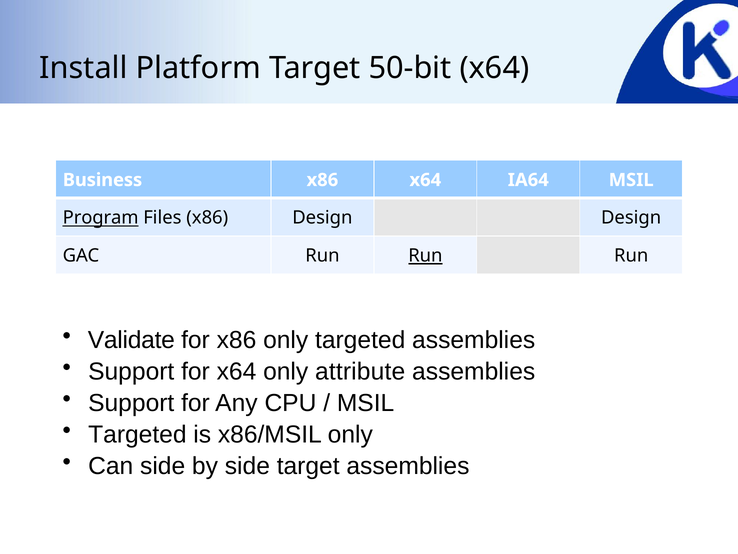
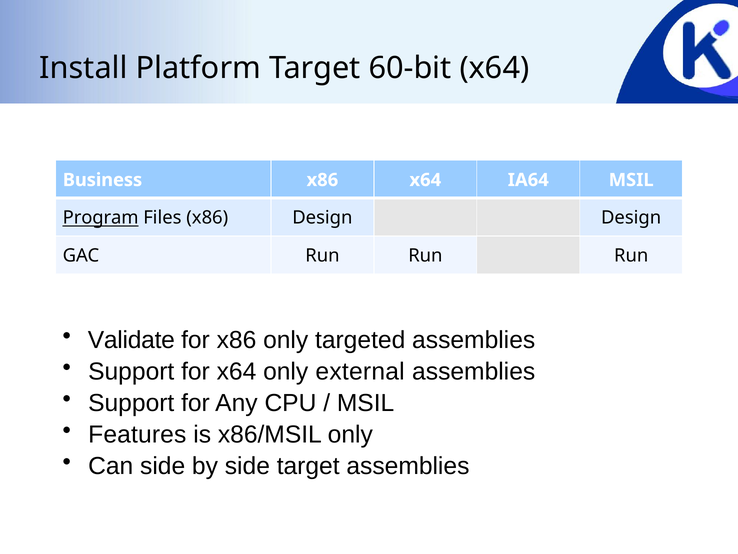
50-bit: 50-bit -> 60-bit
Run at (425, 256) underline: present -> none
attribute: attribute -> external
Targeted at (137, 434): Targeted -> Features
